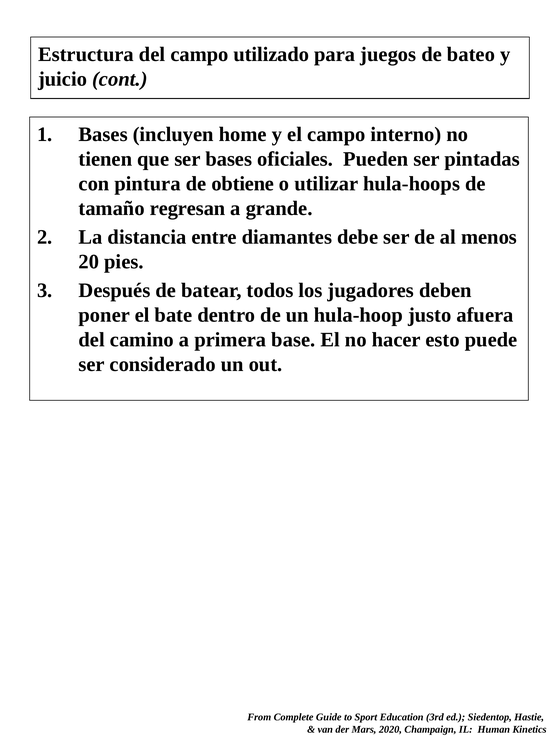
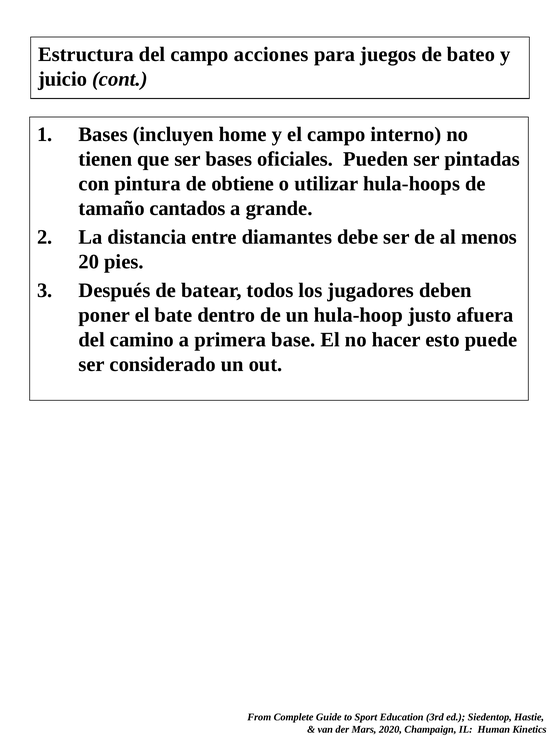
utilizado: utilizado -> acciones
regresan: regresan -> cantados
